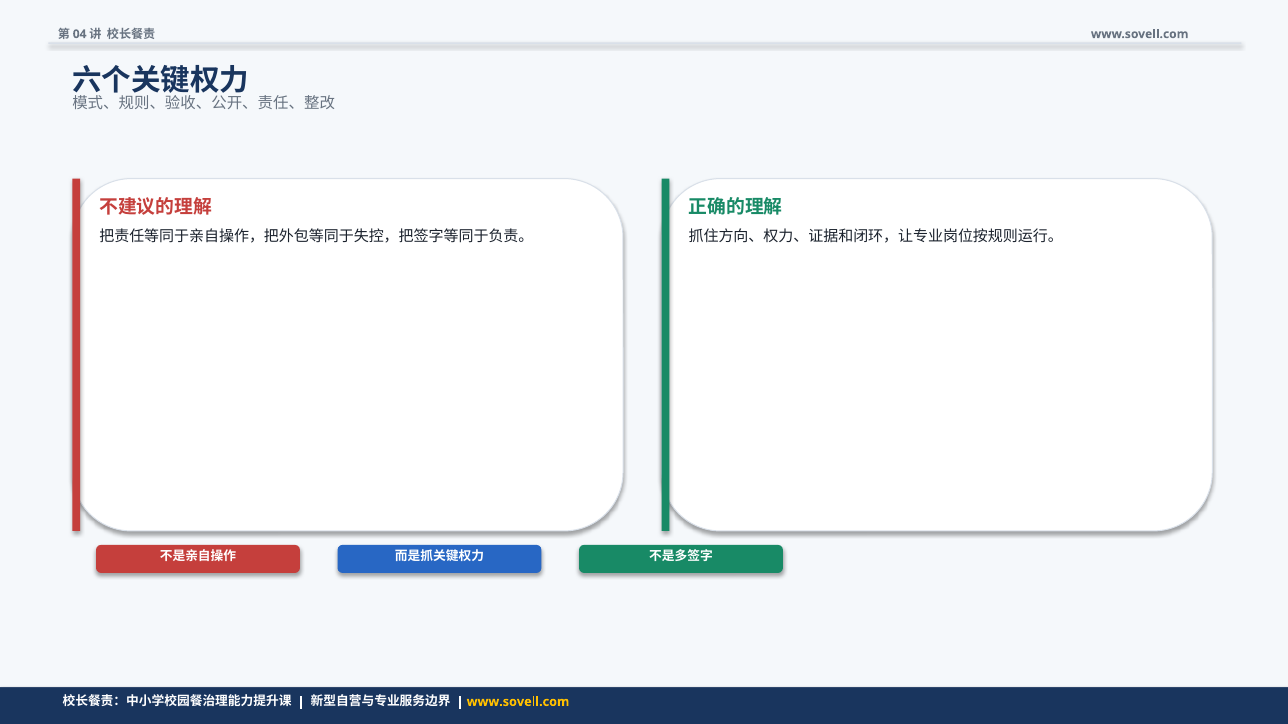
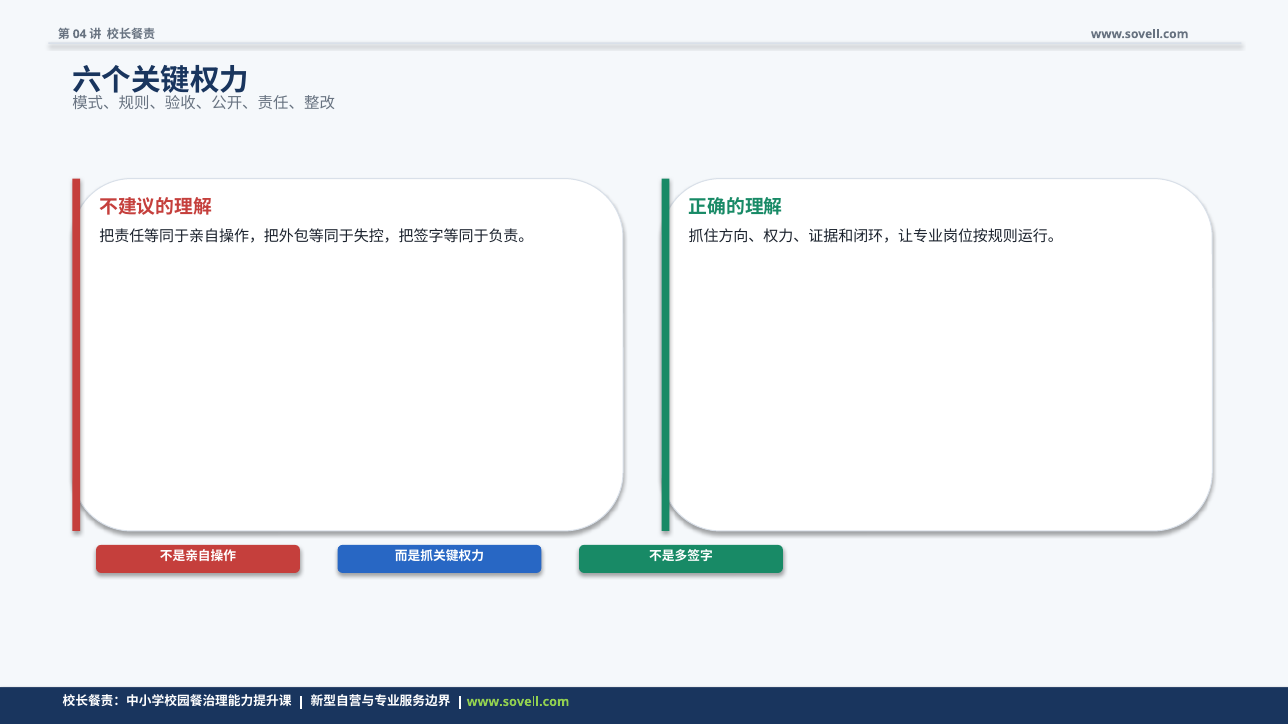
www.sovell.com at (518, 702) colour: yellow -> light green
